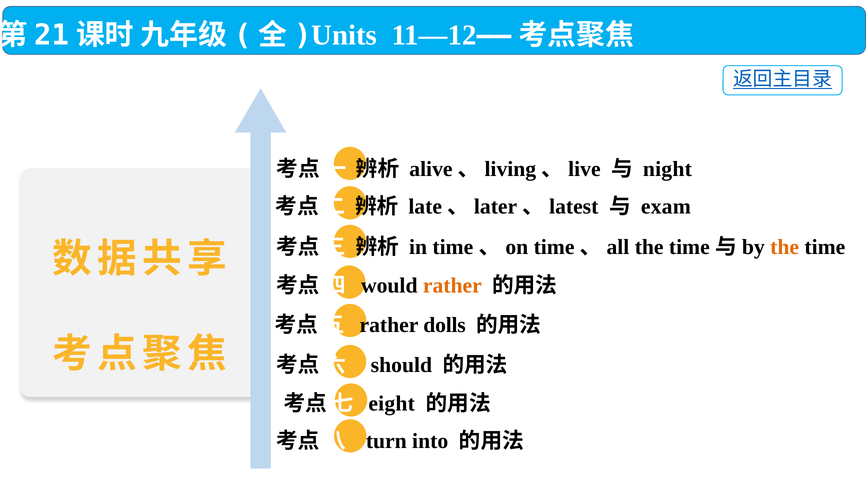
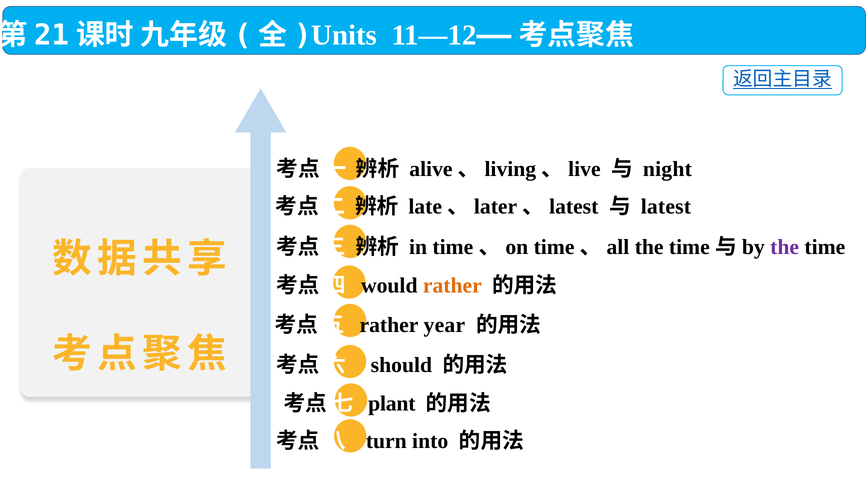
exam: exam -> latest
the at (785, 247) colour: orange -> purple
dolls: dolls -> year
eight: eight -> plant
